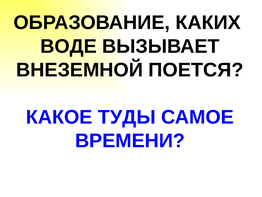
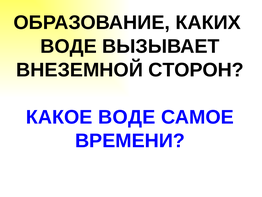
ПОЕТСЯ: ПОЕТСЯ -> СТОРОН
КАКОЕ ТУДЫ: ТУДЫ -> ВОДЕ
